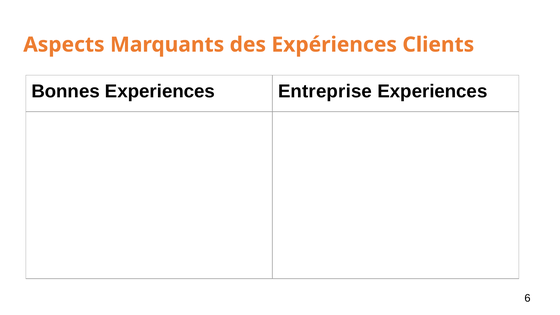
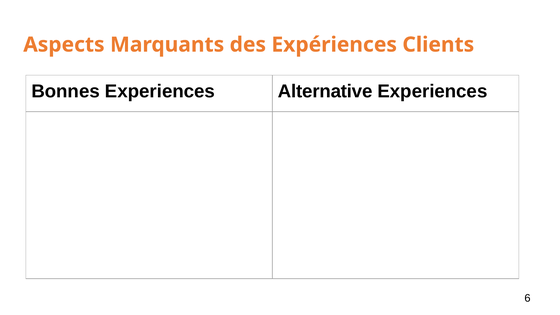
Entreprise: Entreprise -> Alternative
